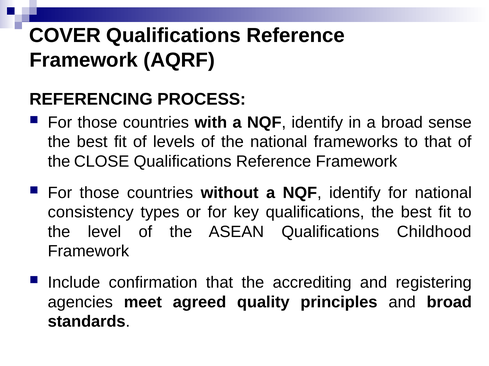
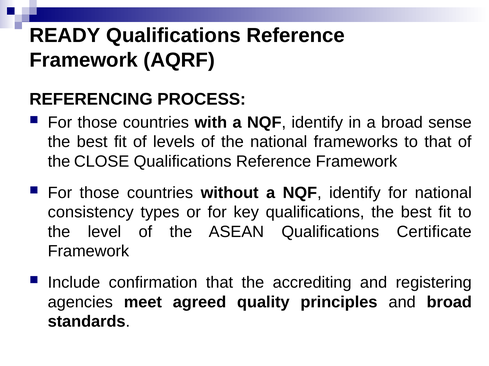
COVER: COVER -> READY
Childhood: Childhood -> Certificate
